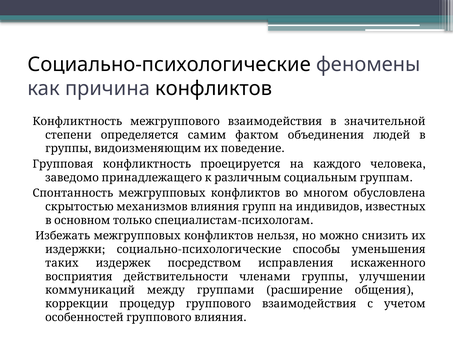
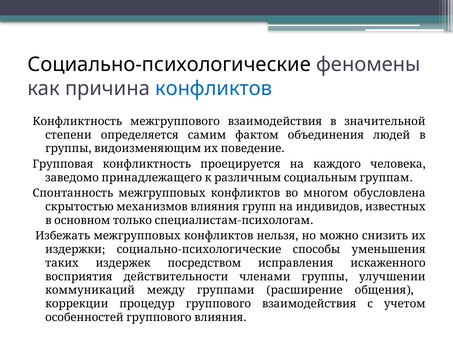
конфликтов at (214, 88) colour: black -> blue
